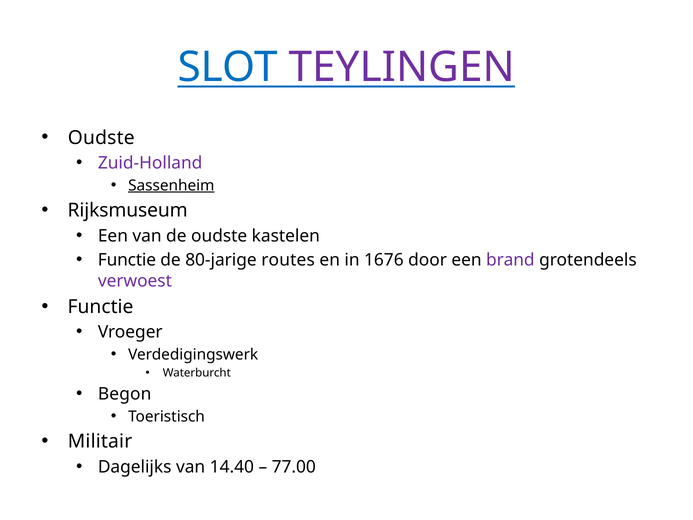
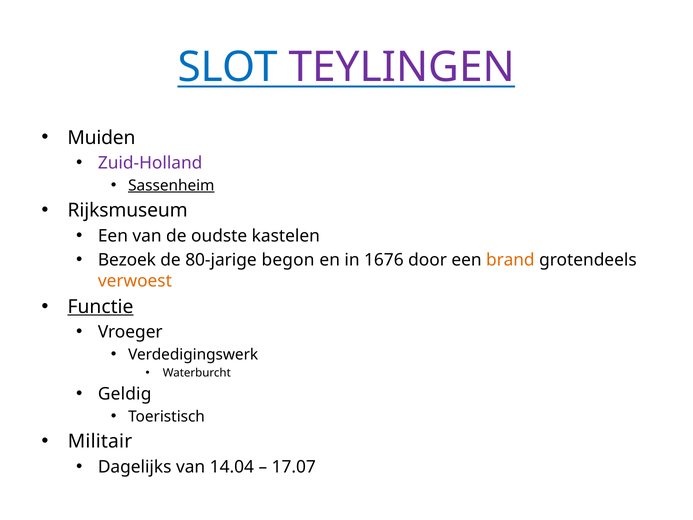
Oudste at (101, 138): Oudste -> Muiden
Functie at (127, 260): Functie -> Bezoek
routes: routes -> begon
brand colour: purple -> orange
verwoest colour: purple -> orange
Functie at (101, 307) underline: none -> present
Begon: Begon -> Geldig
14.40: 14.40 -> 14.04
77.00: 77.00 -> 17.07
